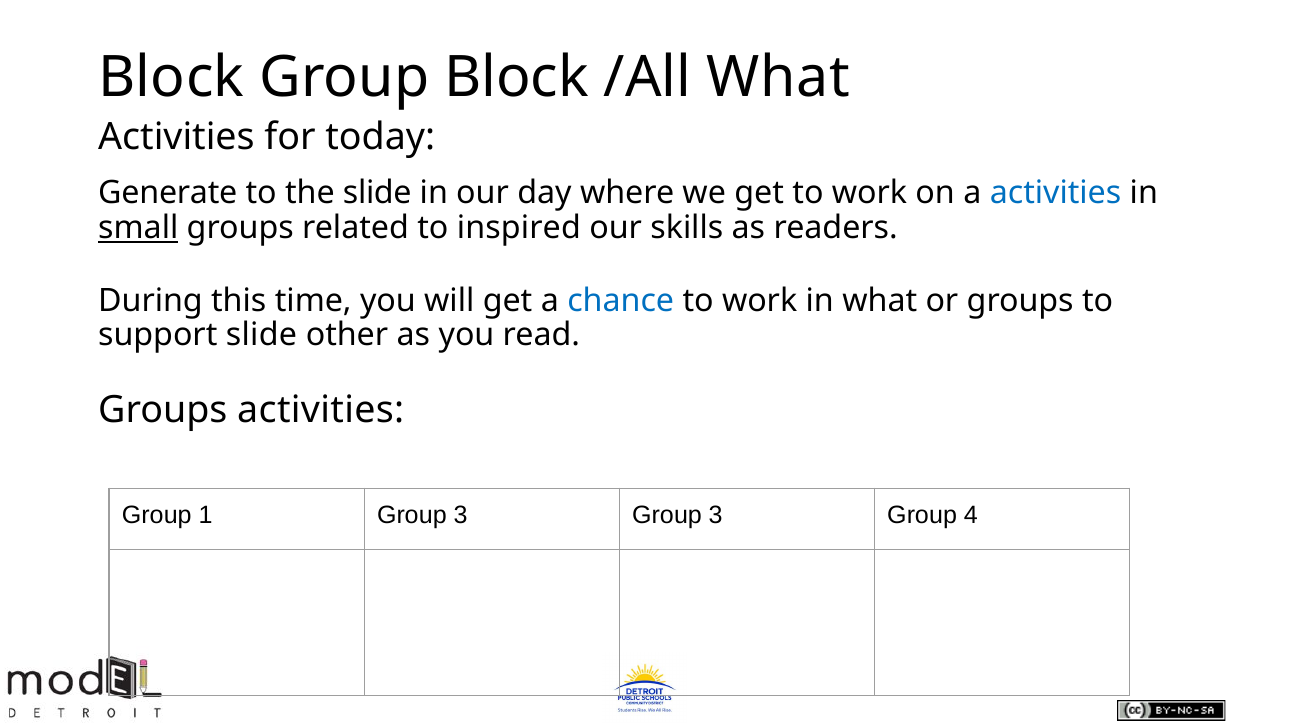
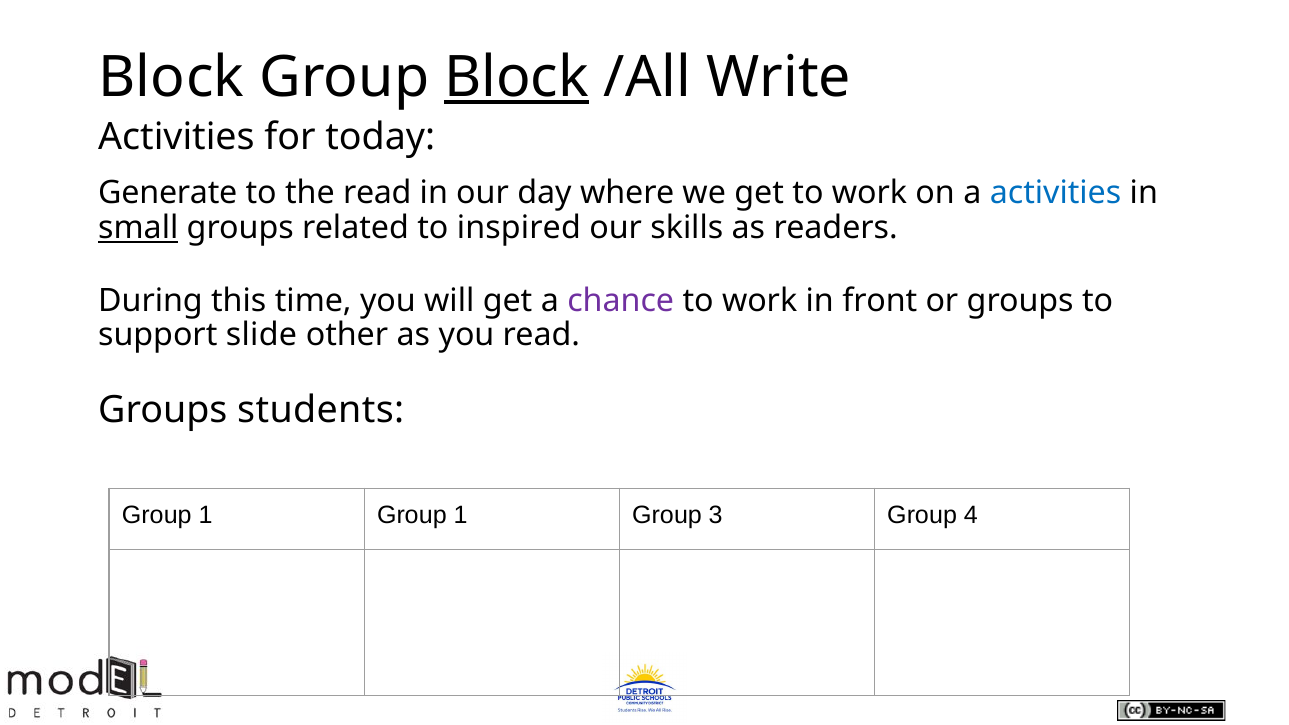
Block at (517, 77) underline: none -> present
/All What: What -> Write
the slide: slide -> read
chance colour: blue -> purple
in what: what -> front
Groups activities: activities -> students
1 Group 3: 3 -> 1
